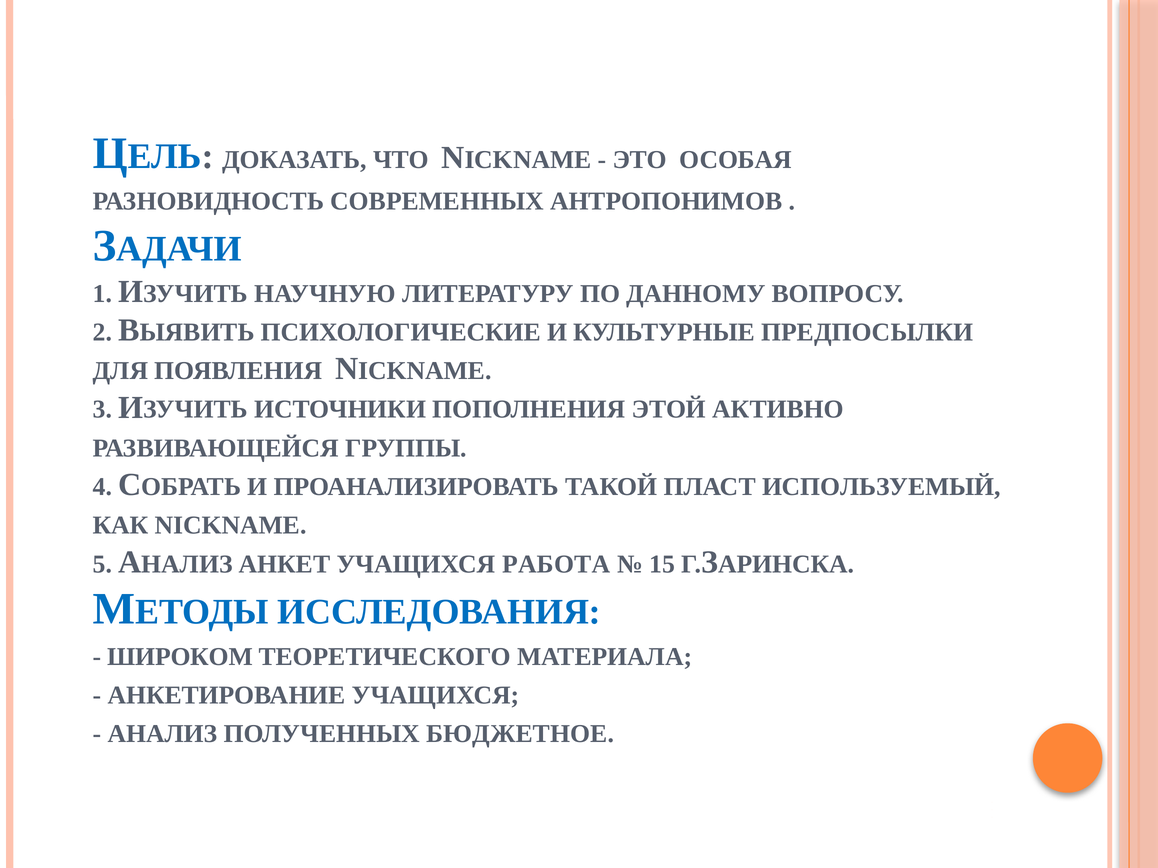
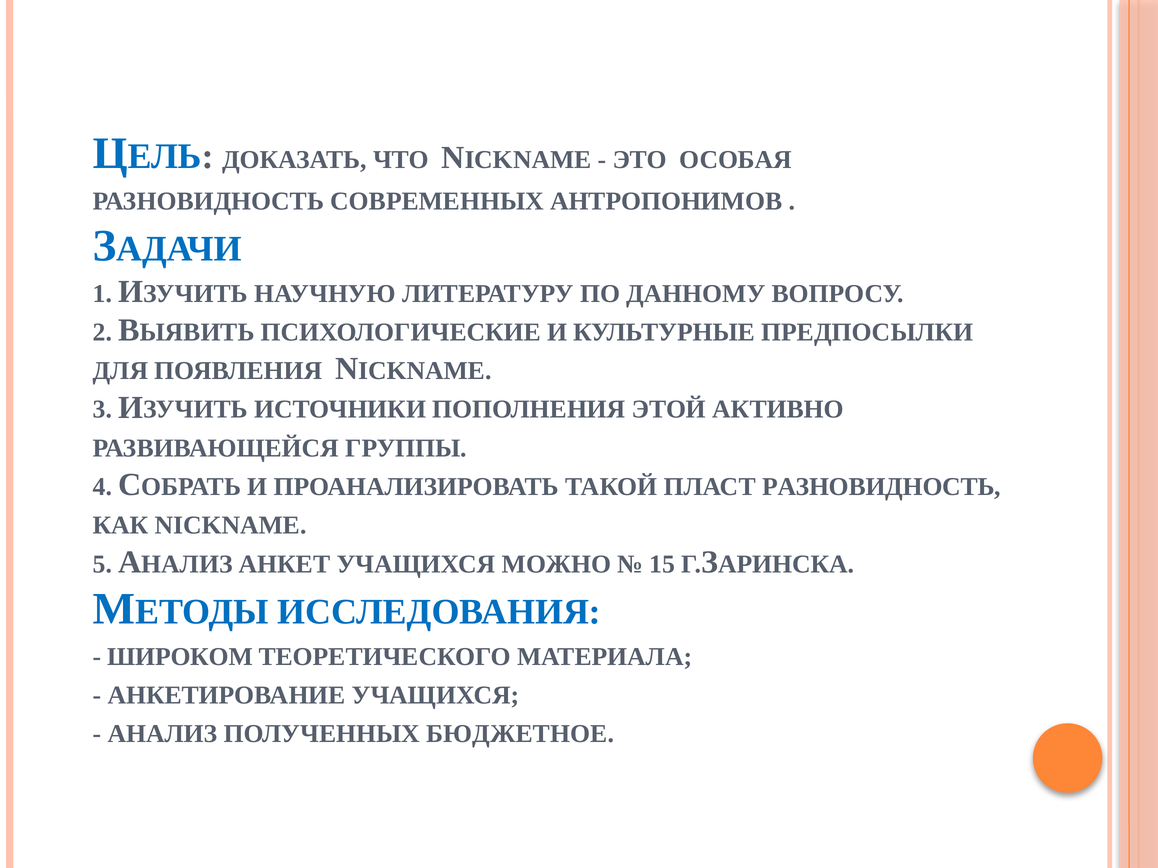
ПЛАСТ ИСПОЛЬЗУЕМЫЙ: ИСПОЛЬЗУЕМЫЙ -> РАЗНОВИДНОСТЬ
РАБОТА: РАБОТА -> МОЖНО
